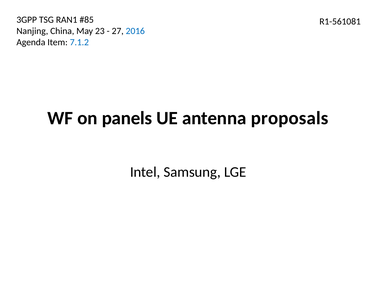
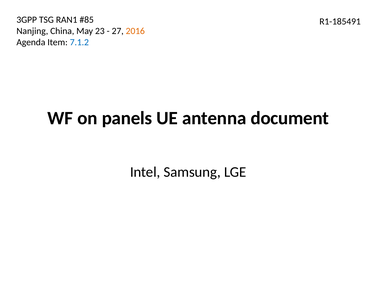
R1-561081: R1-561081 -> R1-185491
2016 colour: blue -> orange
proposals: proposals -> document
